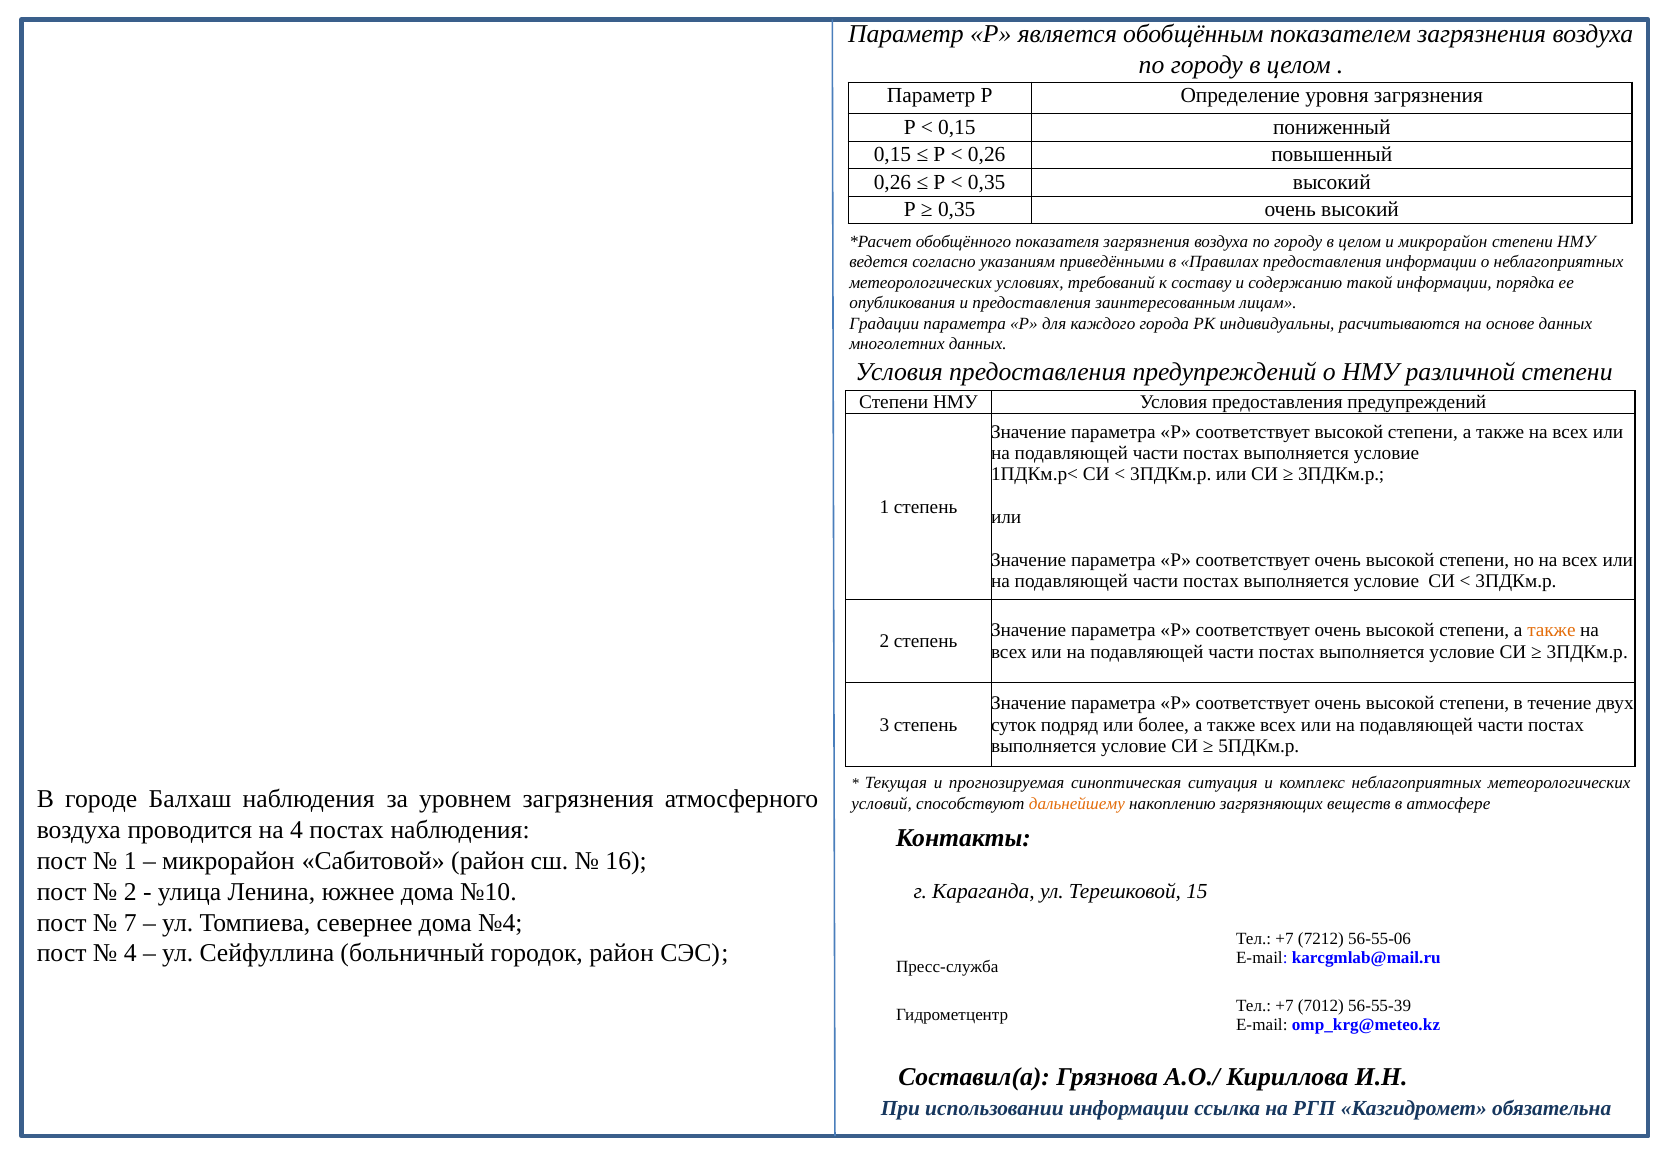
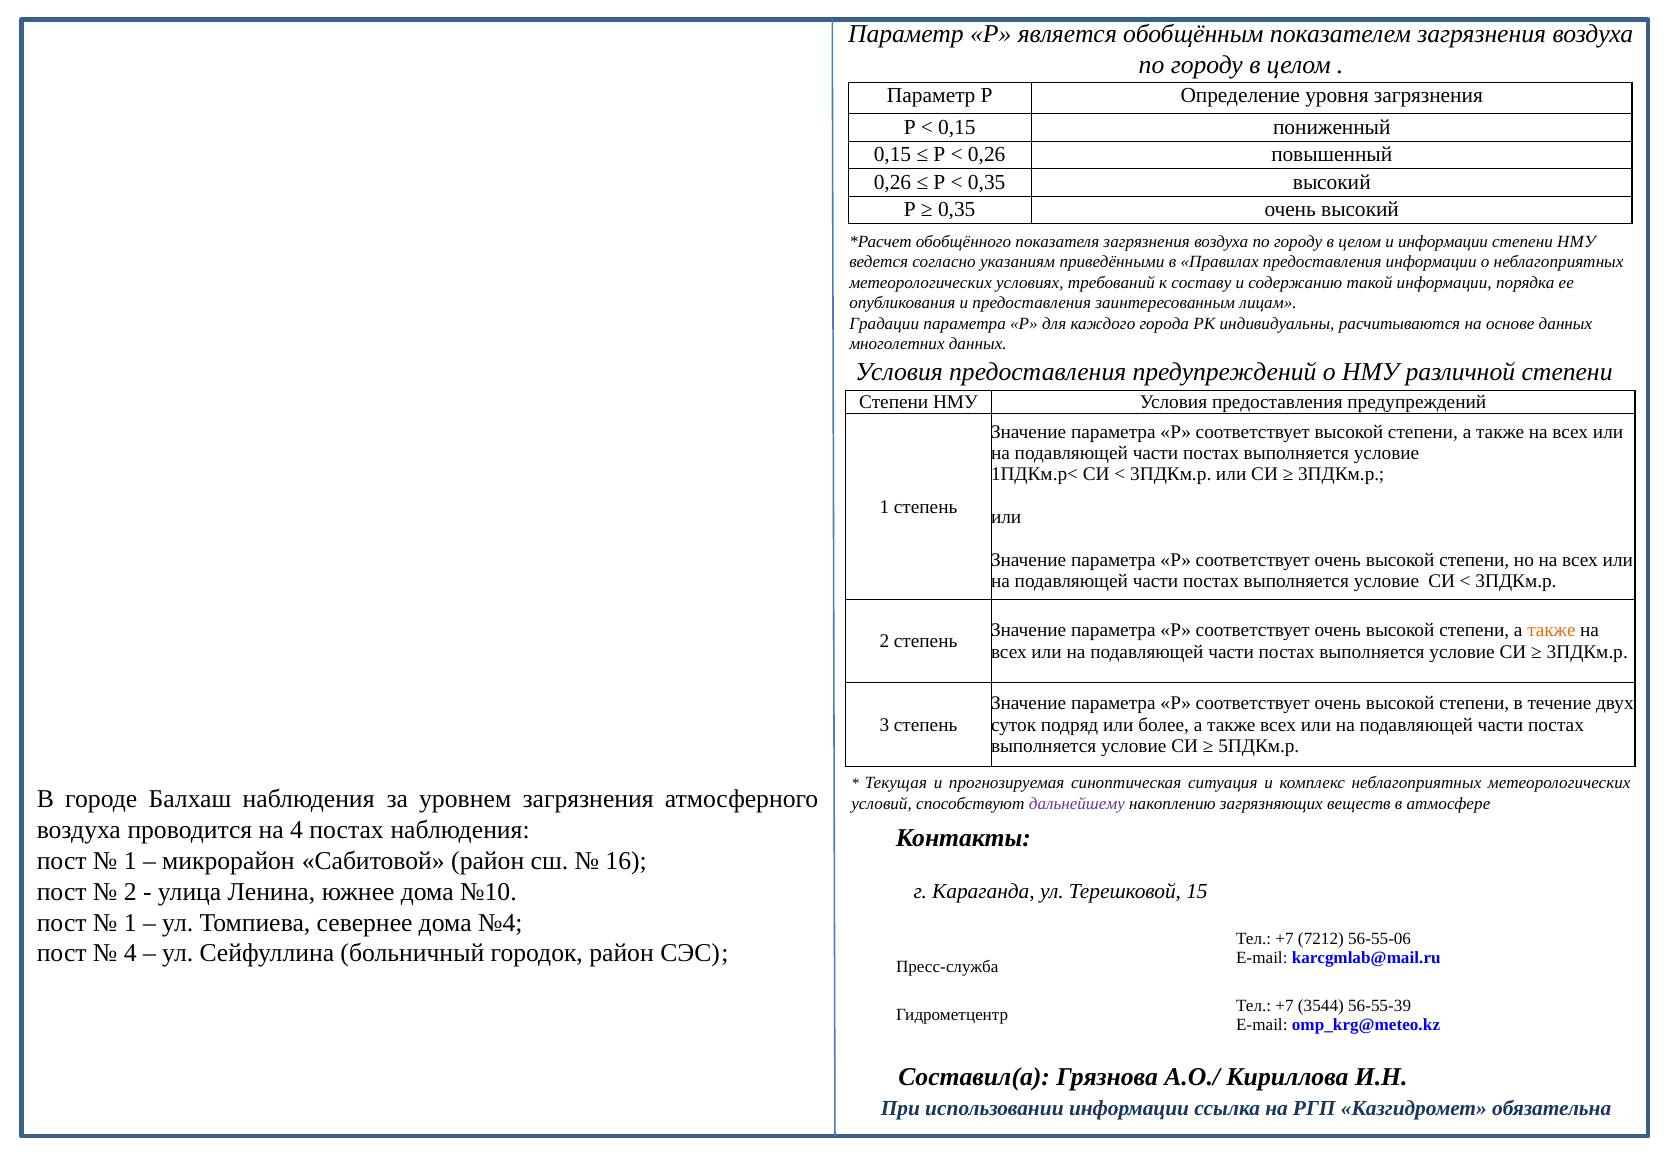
и микрорайон: микрорайон -> информации
дальнейшему colour: orange -> purple
7 at (130, 923): 7 -> 1
7012: 7012 -> 3544
